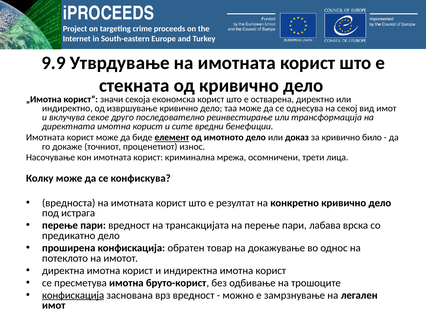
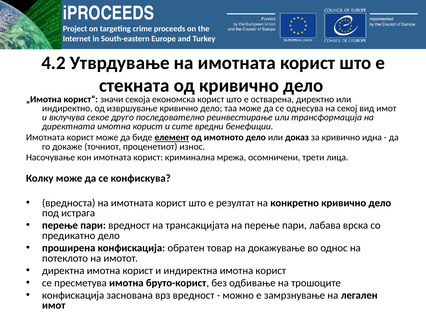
9.9: 9.9 -> 4.2
било: било -> идна
конфискација at (73, 296) underline: present -> none
